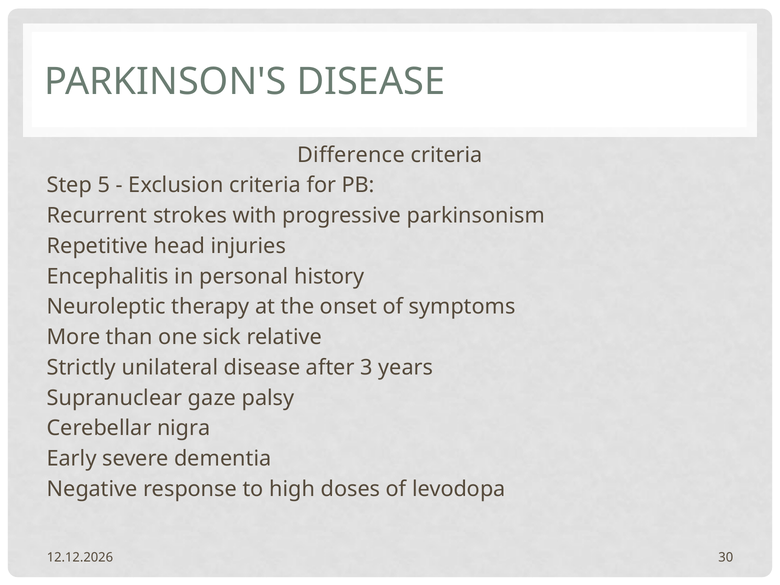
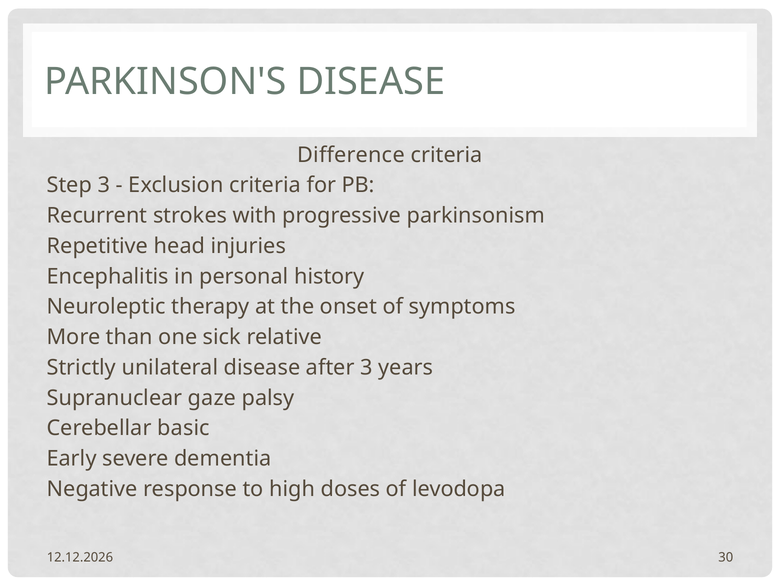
Step 5: 5 -> 3
nigra: nigra -> basic
